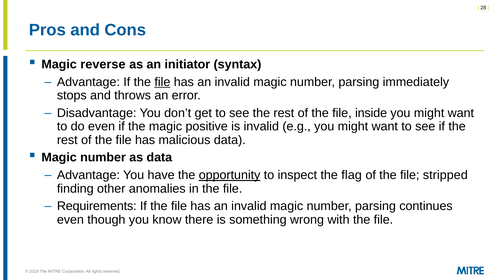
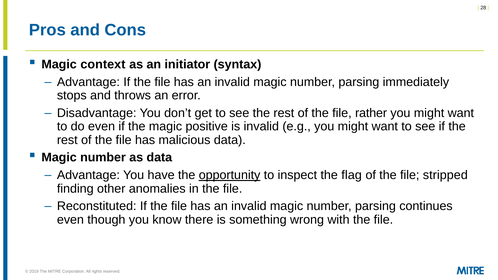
reverse: reverse -> context
file at (162, 82) underline: present -> none
inside: inside -> rather
Requirements: Requirements -> Reconstituted
